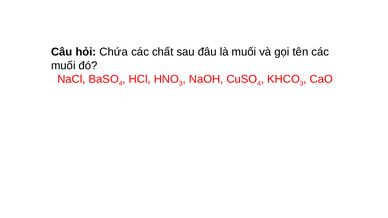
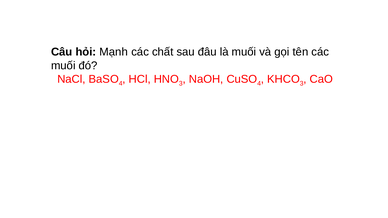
Chứa: Chứa -> Mạnh
